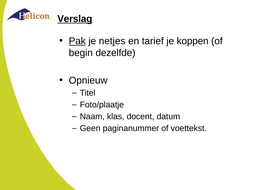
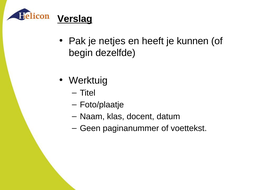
Pak underline: present -> none
tarief: tarief -> heeft
koppen: koppen -> kunnen
Opnieuw: Opnieuw -> Werktuig
